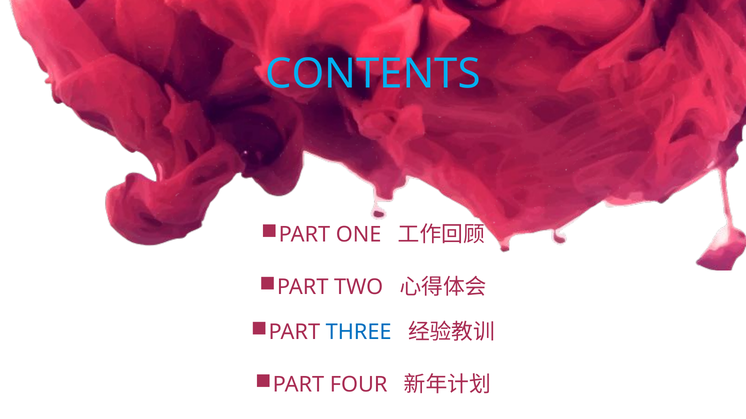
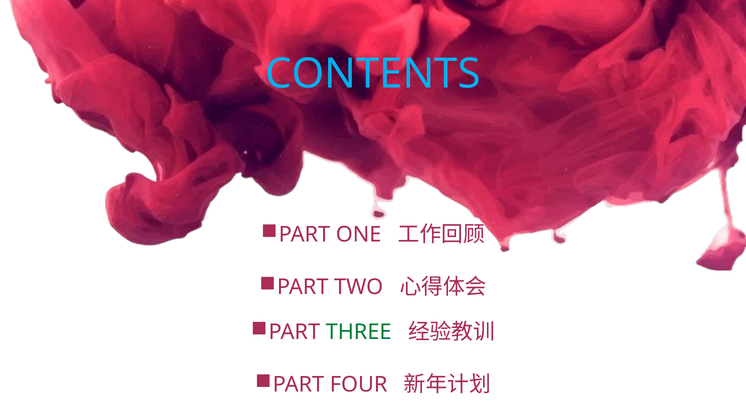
THREE colour: blue -> green
